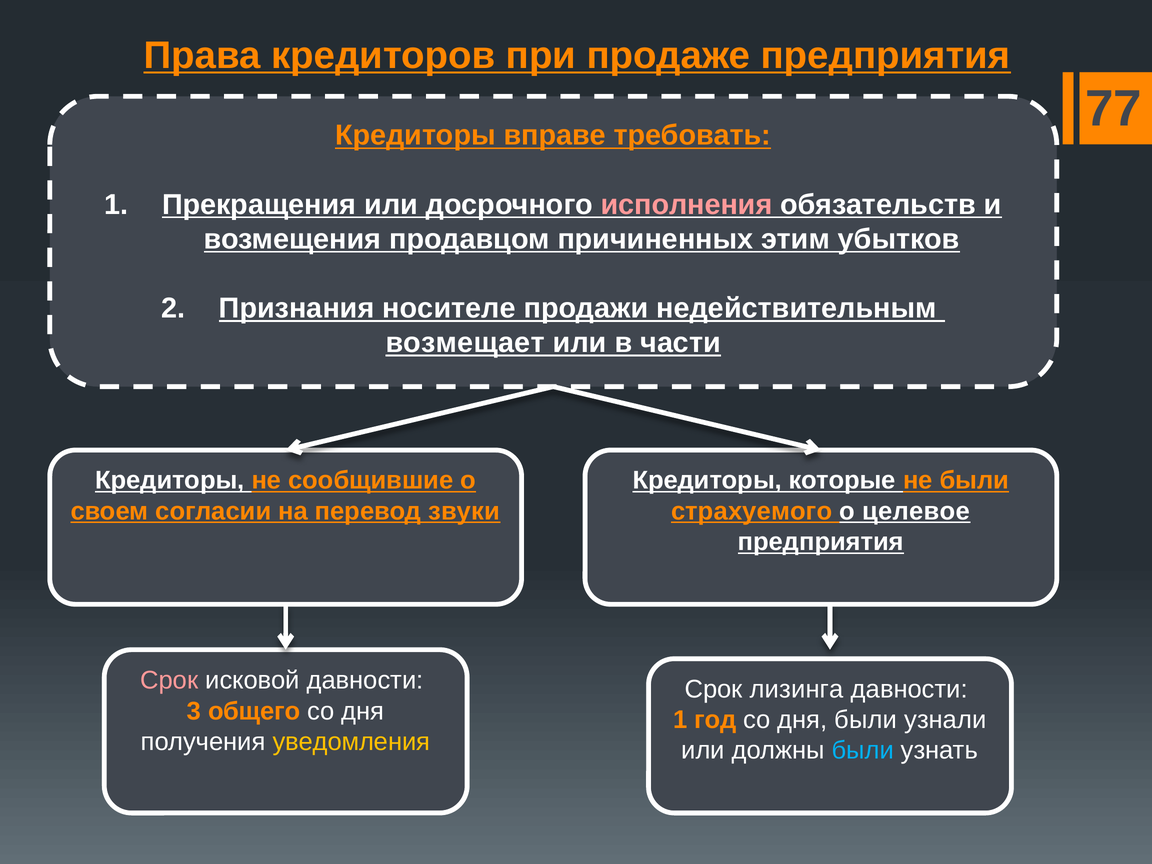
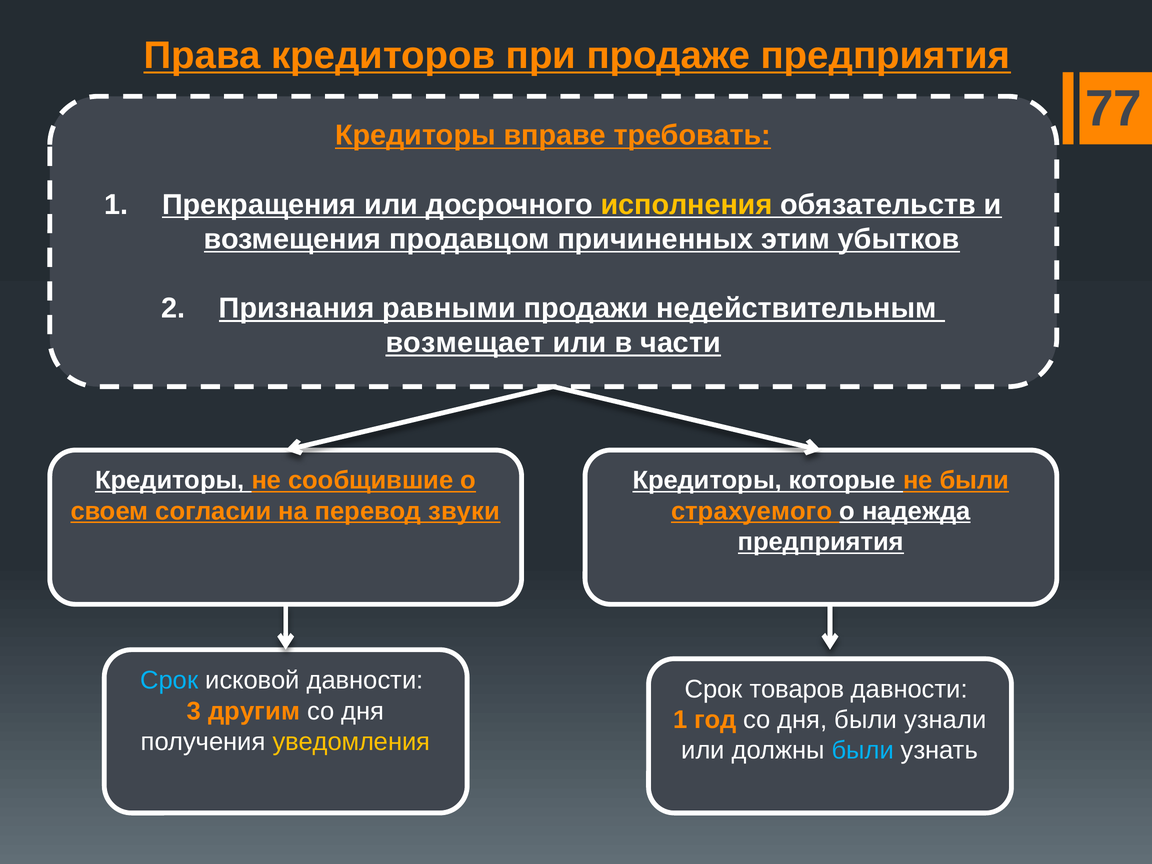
исполнения colour: pink -> yellow
носителе: носителе -> равными
целевое: целевое -> надежда
Срок at (169, 680) colour: pink -> light blue
лизинга: лизинга -> товаров
общего: общего -> другим
